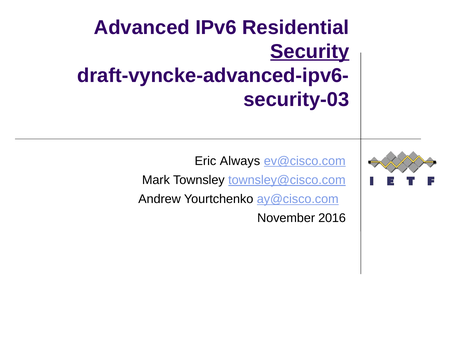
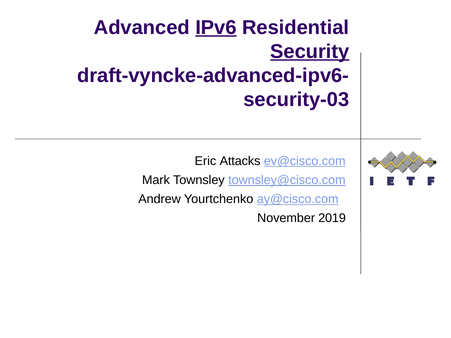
IPv6 underline: none -> present
Always: Always -> Attacks
2016: 2016 -> 2019
